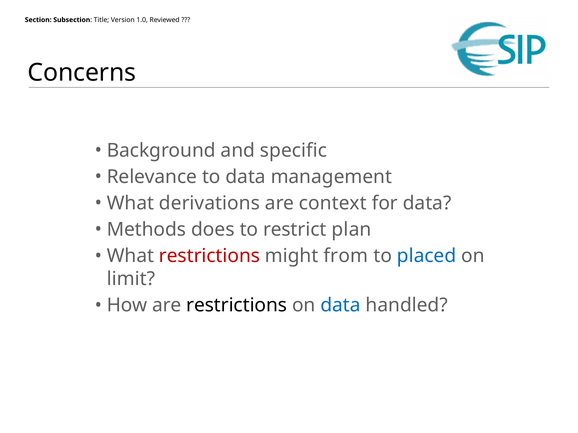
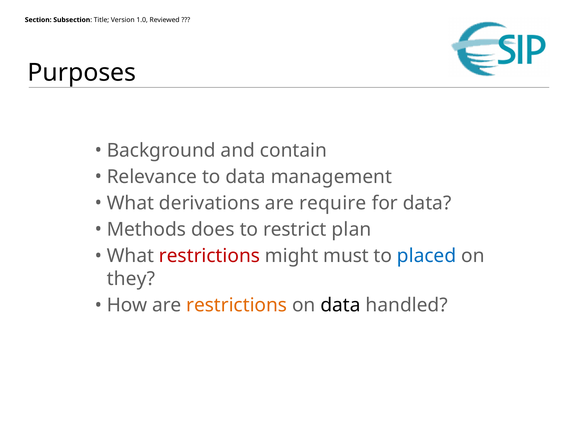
Concerns: Concerns -> Purposes
specific: specific -> contain
context: context -> require
from: from -> must
limit: limit -> they
restrictions at (237, 306) colour: black -> orange
data at (341, 306) colour: blue -> black
